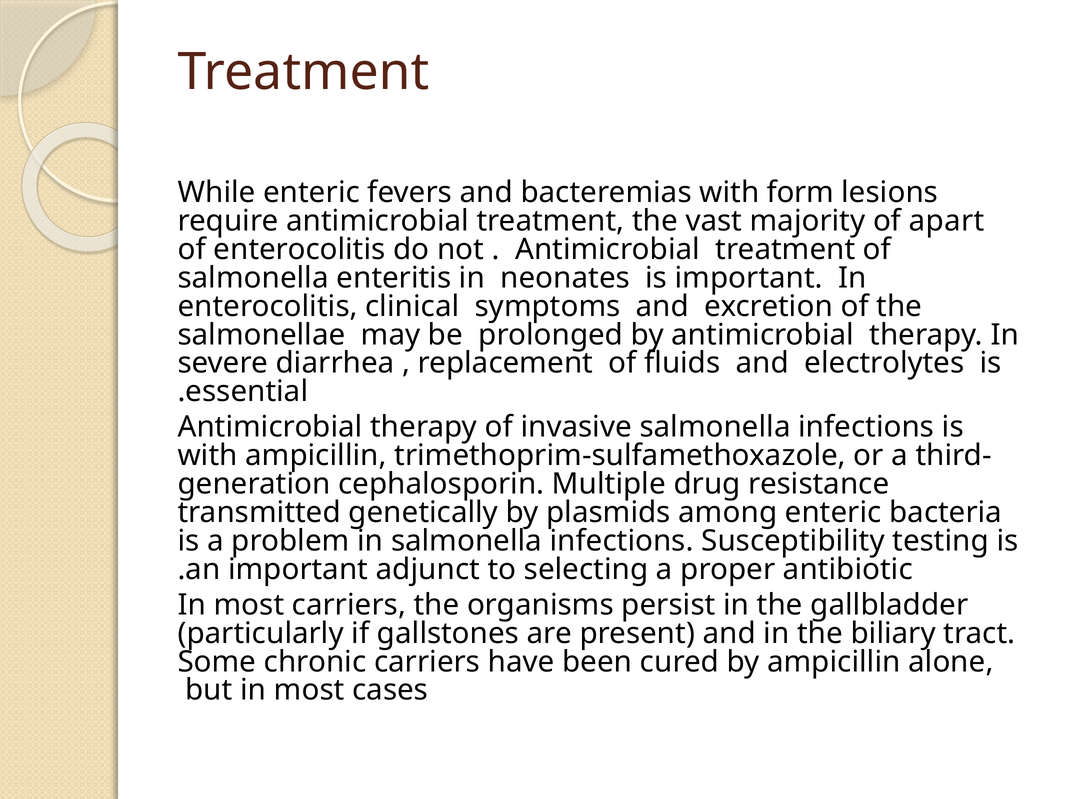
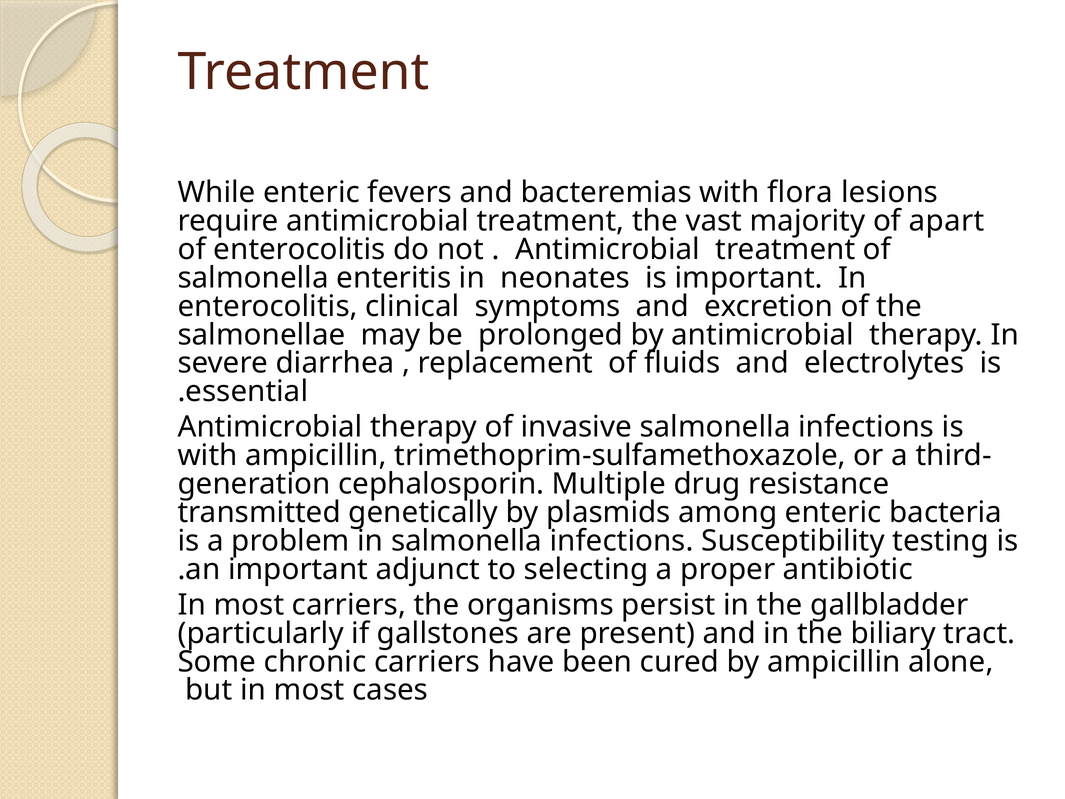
form: form -> flora
